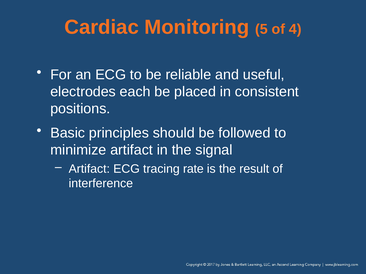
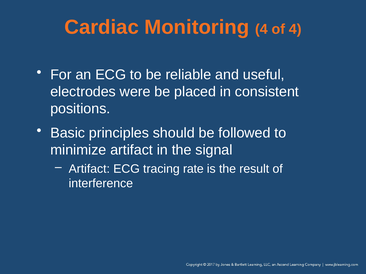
Monitoring 5: 5 -> 4
each: each -> were
